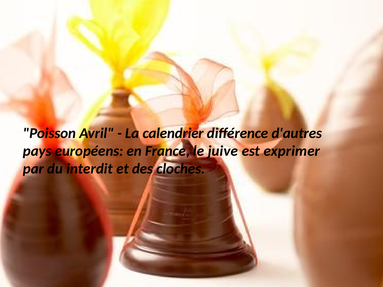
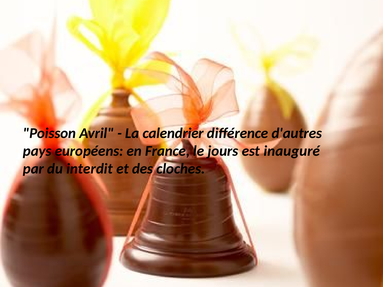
juive: juive -> jours
exprimer: exprimer -> inauguré
